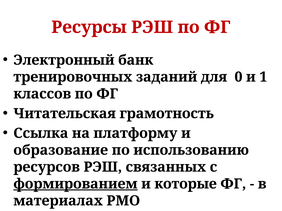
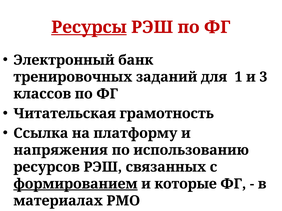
Ресурсы underline: none -> present
0: 0 -> 1
1: 1 -> 3
образование: образование -> напряжения
